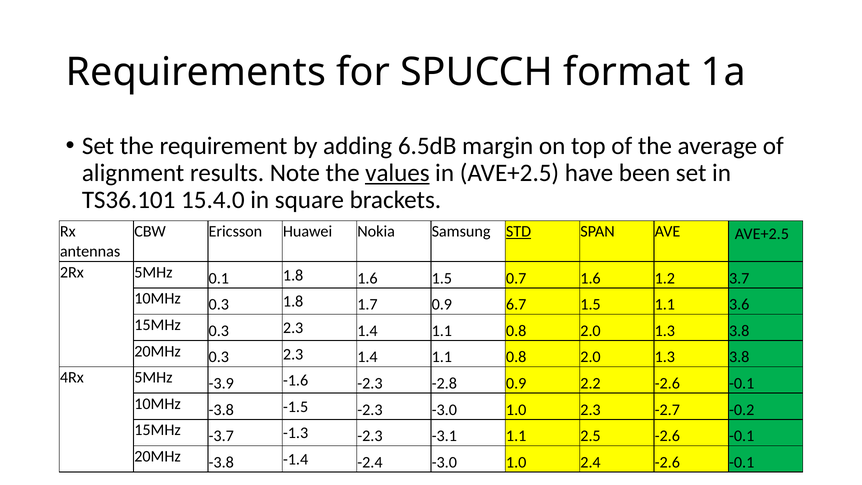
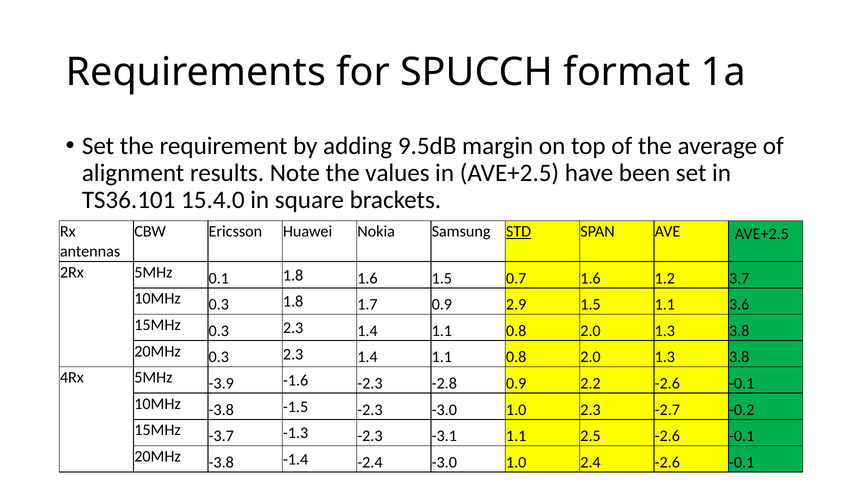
6.5dB: 6.5dB -> 9.5dB
values underline: present -> none
6.7: 6.7 -> 2.9
